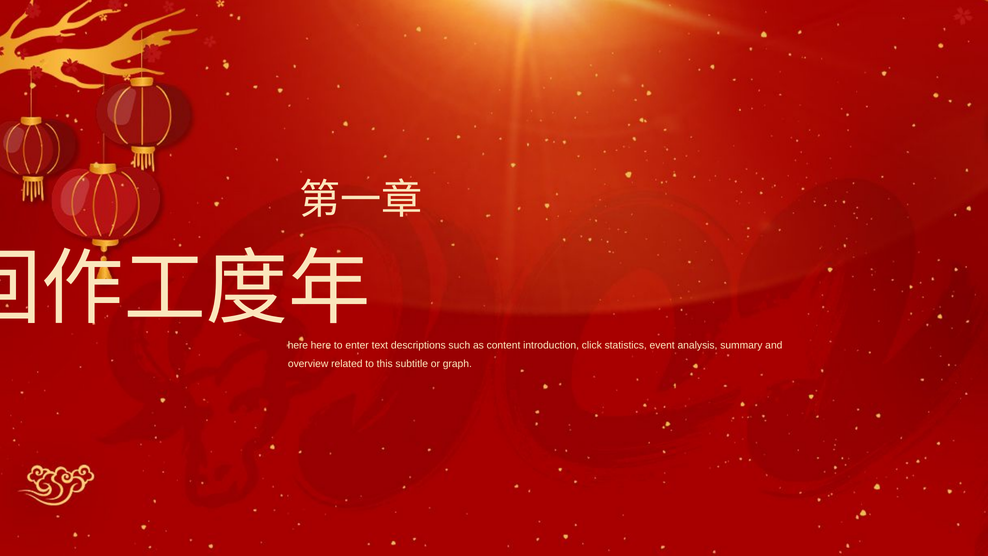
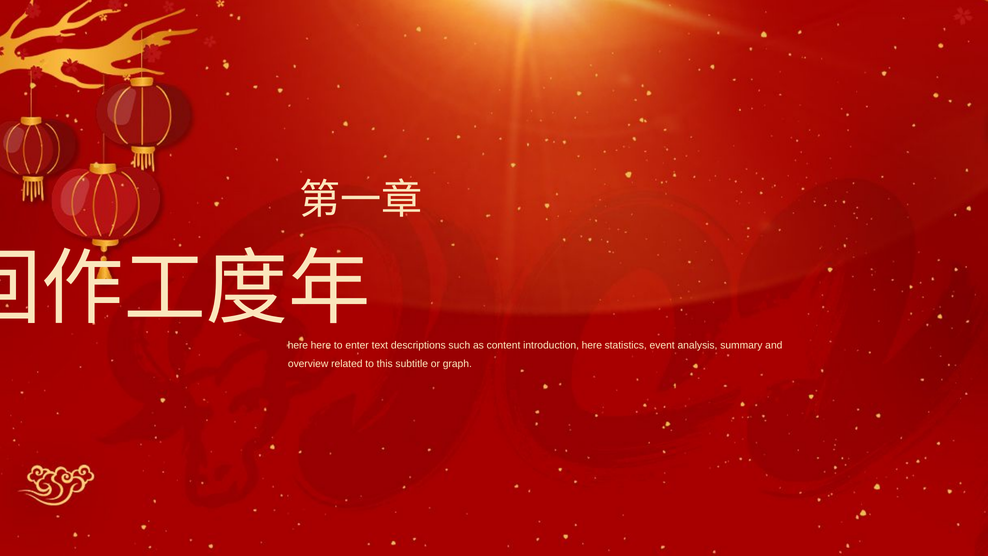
introduction click: click -> here
